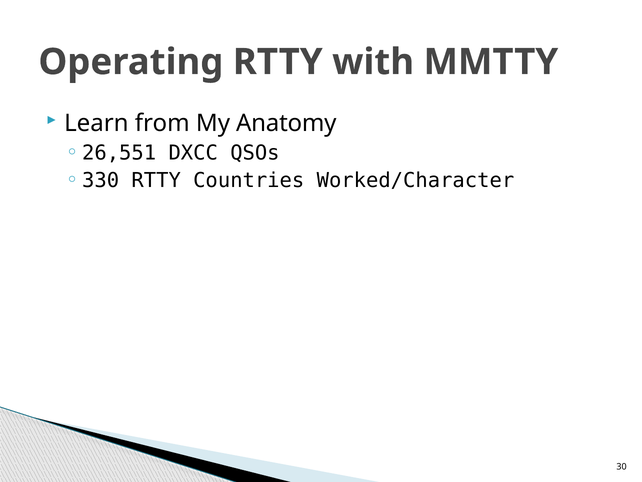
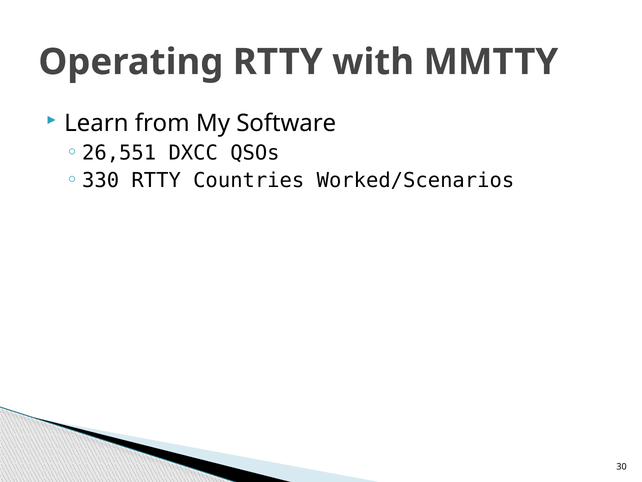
Anatomy: Anatomy -> Software
Worked/Character: Worked/Character -> Worked/Scenarios
